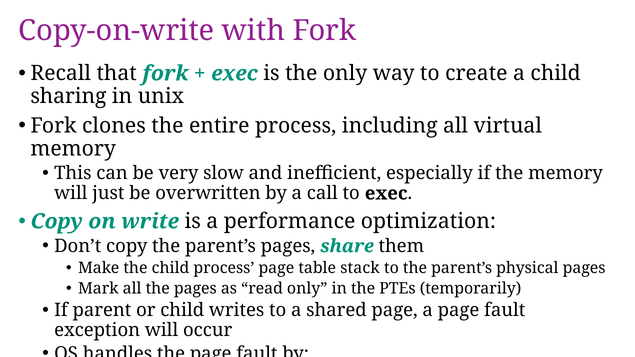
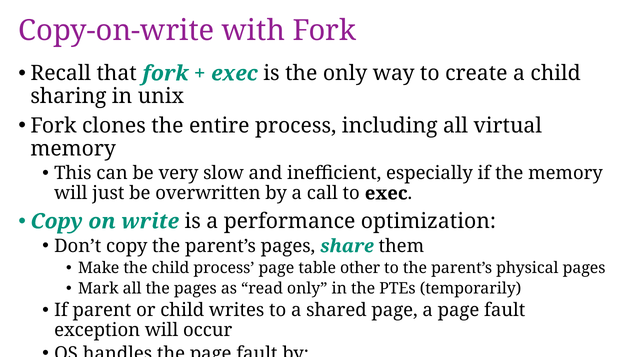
stack: stack -> other
